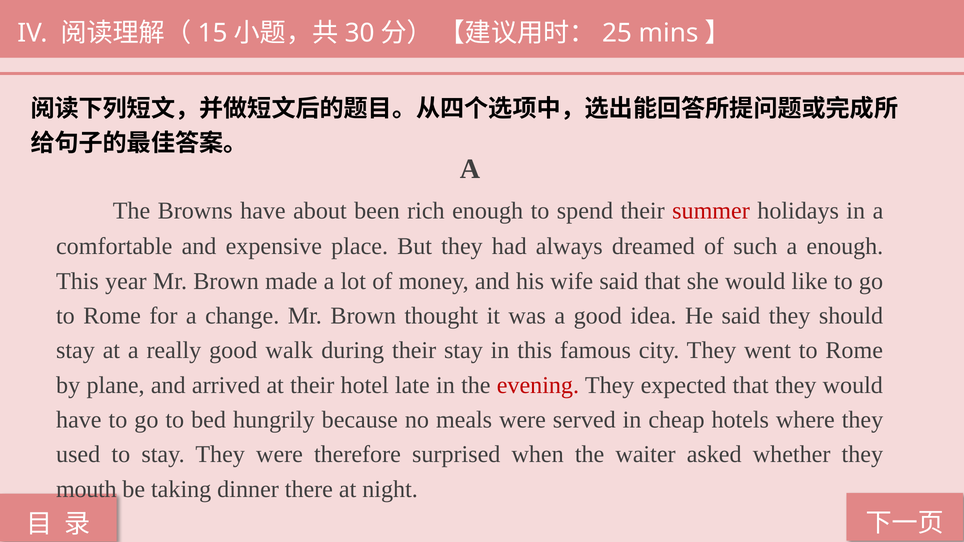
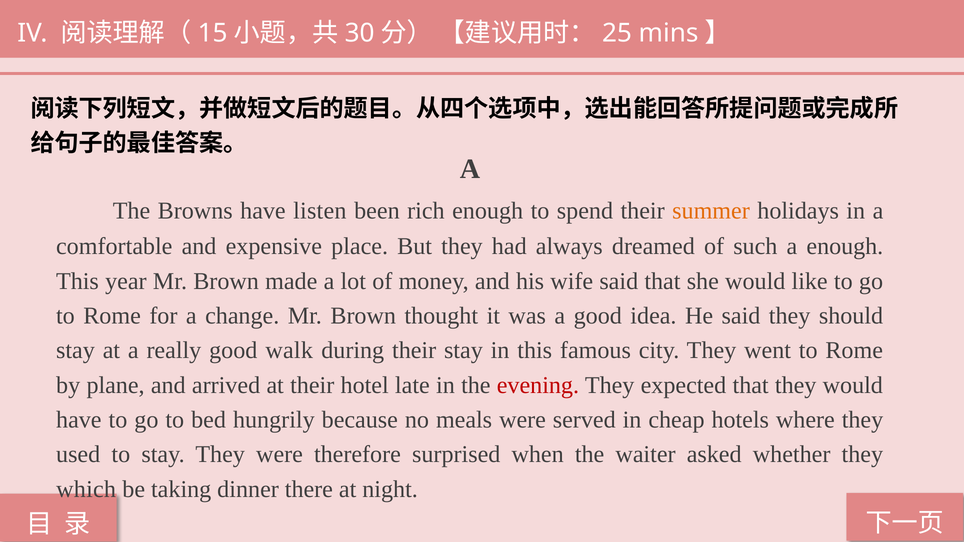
about: about -> listen
summer colour: red -> orange
mouth: mouth -> which
